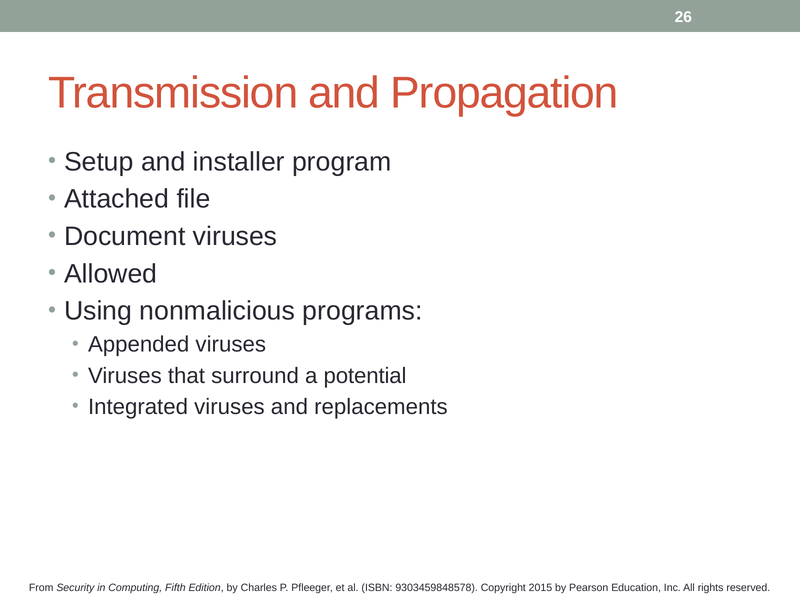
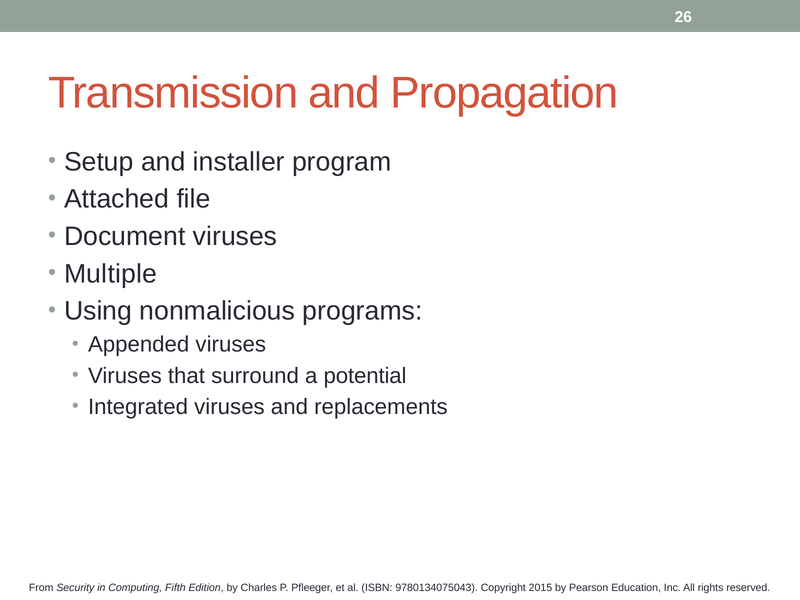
Allowed: Allowed -> Multiple
9303459848578: 9303459848578 -> 9780134075043
